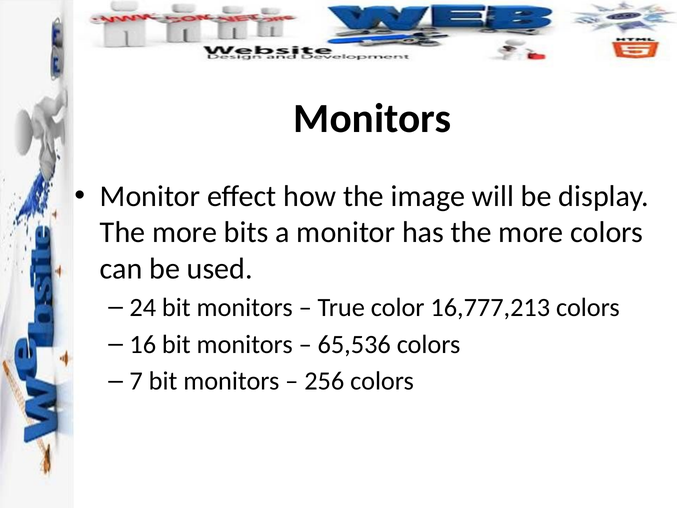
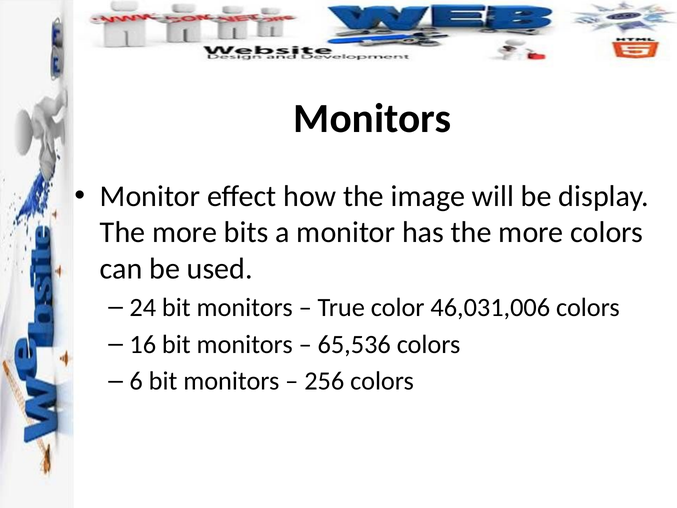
16,777,213: 16,777,213 -> 46,031,006
7: 7 -> 6
